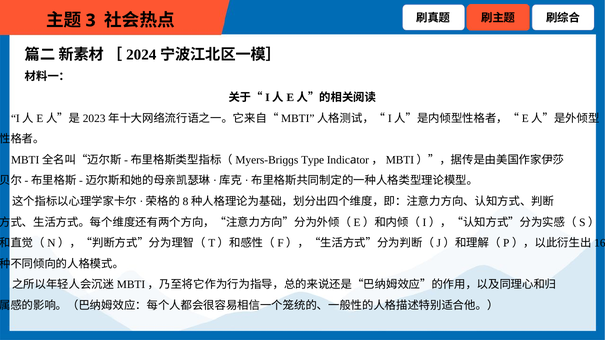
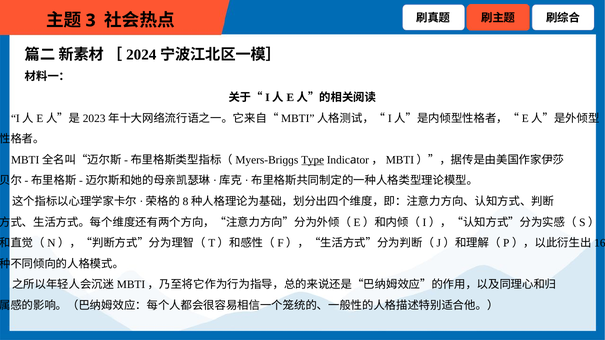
Type underline: none -> present
